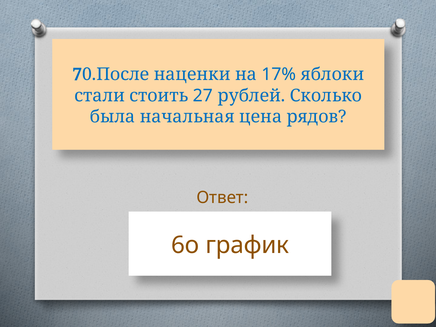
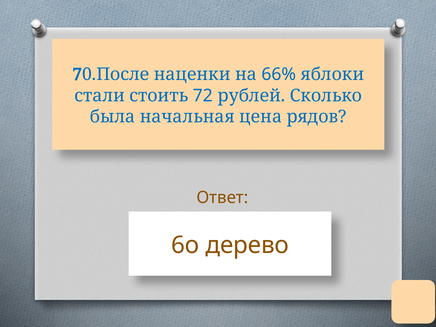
17%: 17% -> 66%
27: 27 -> 72
график: график -> дерево
